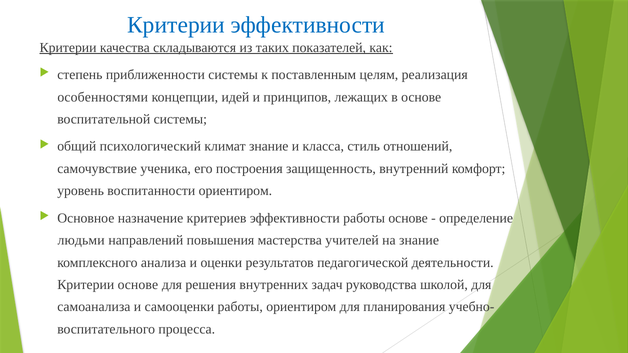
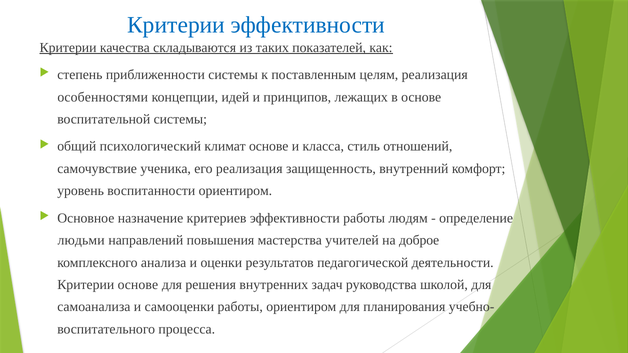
климат знание: знание -> основе
его построения: построения -> реализация
работы основе: основе -> людям
на знание: знание -> доброе
